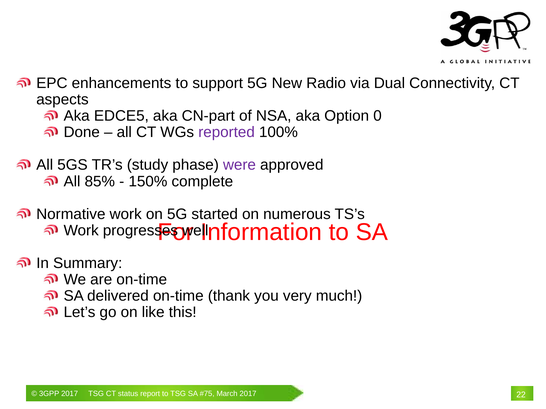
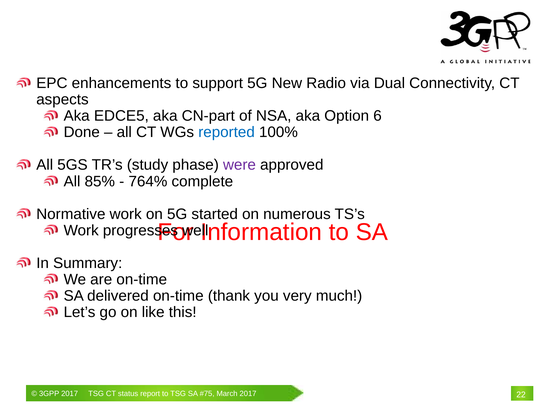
0: 0 -> 6
reported colour: purple -> blue
150%: 150% -> 764%
